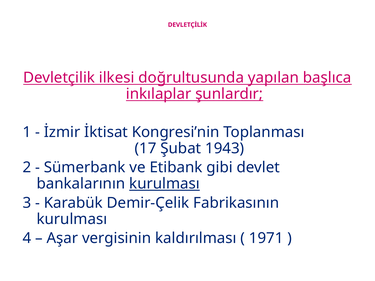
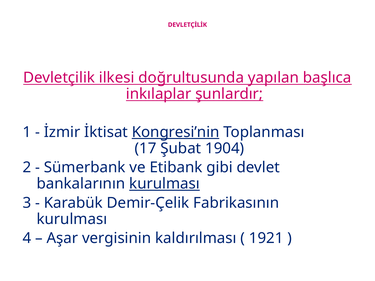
Kongresi’nin underline: none -> present
1943: 1943 -> 1904
1971: 1971 -> 1921
